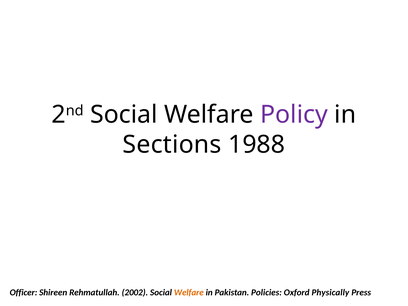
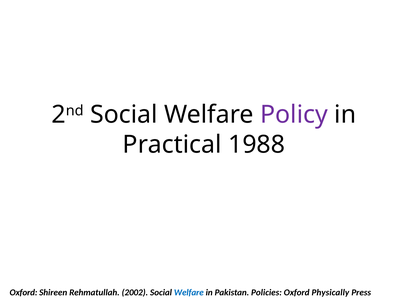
Sections: Sections -> Practical
Officer at (23, 293): Officer -> Oxford
Welfare at (189, 293) colour: orange -> blue
